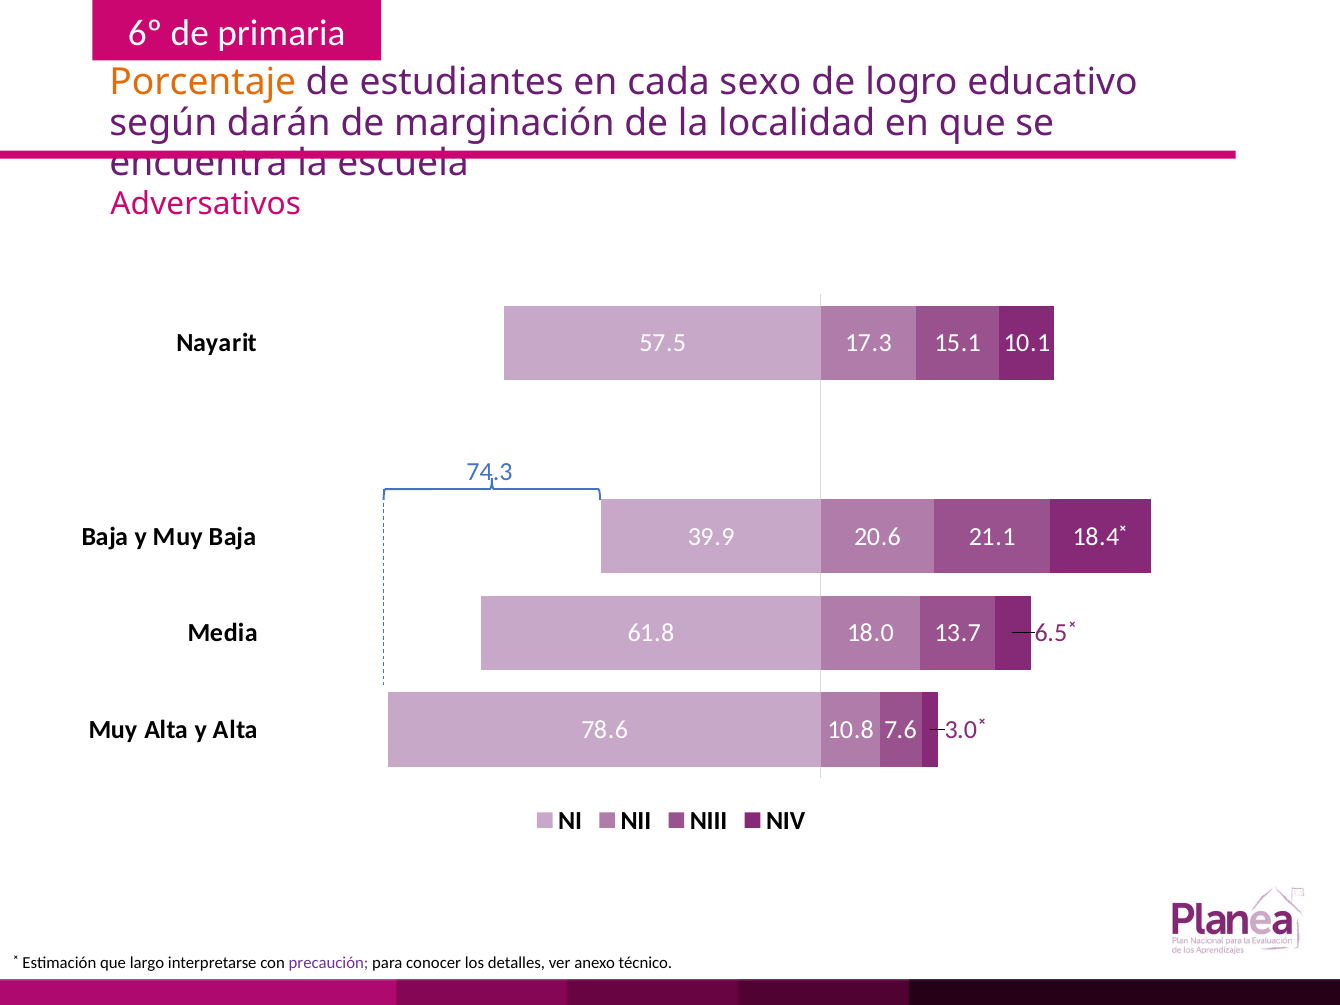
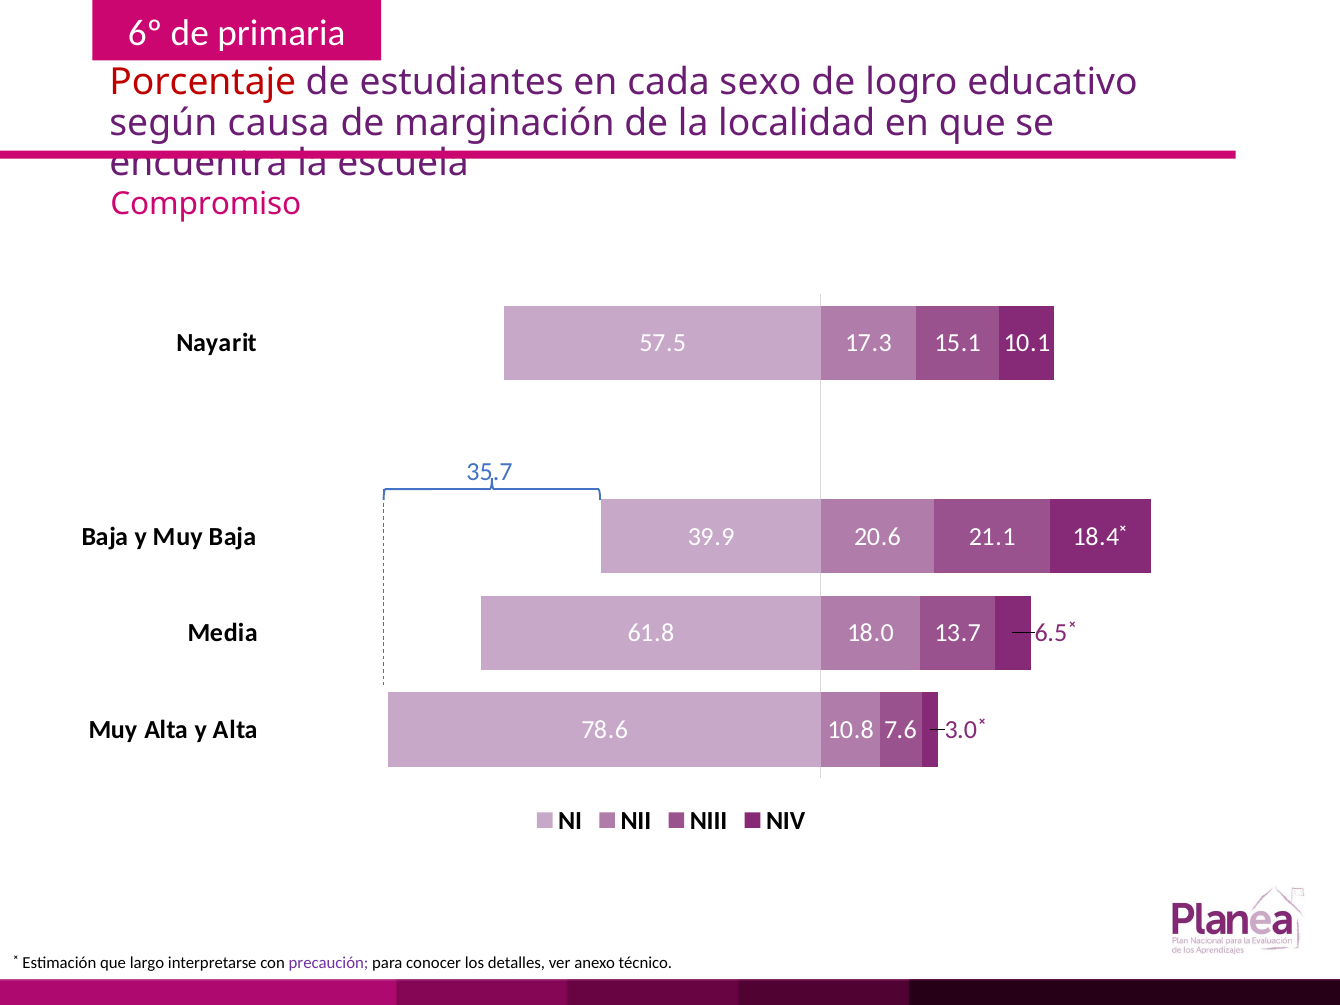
Porcentaje colour: orange -> red
darán: darán -> causa
Adversativos: Adversativos -> Compromiso
74.3: 74.3 -> 35.7
